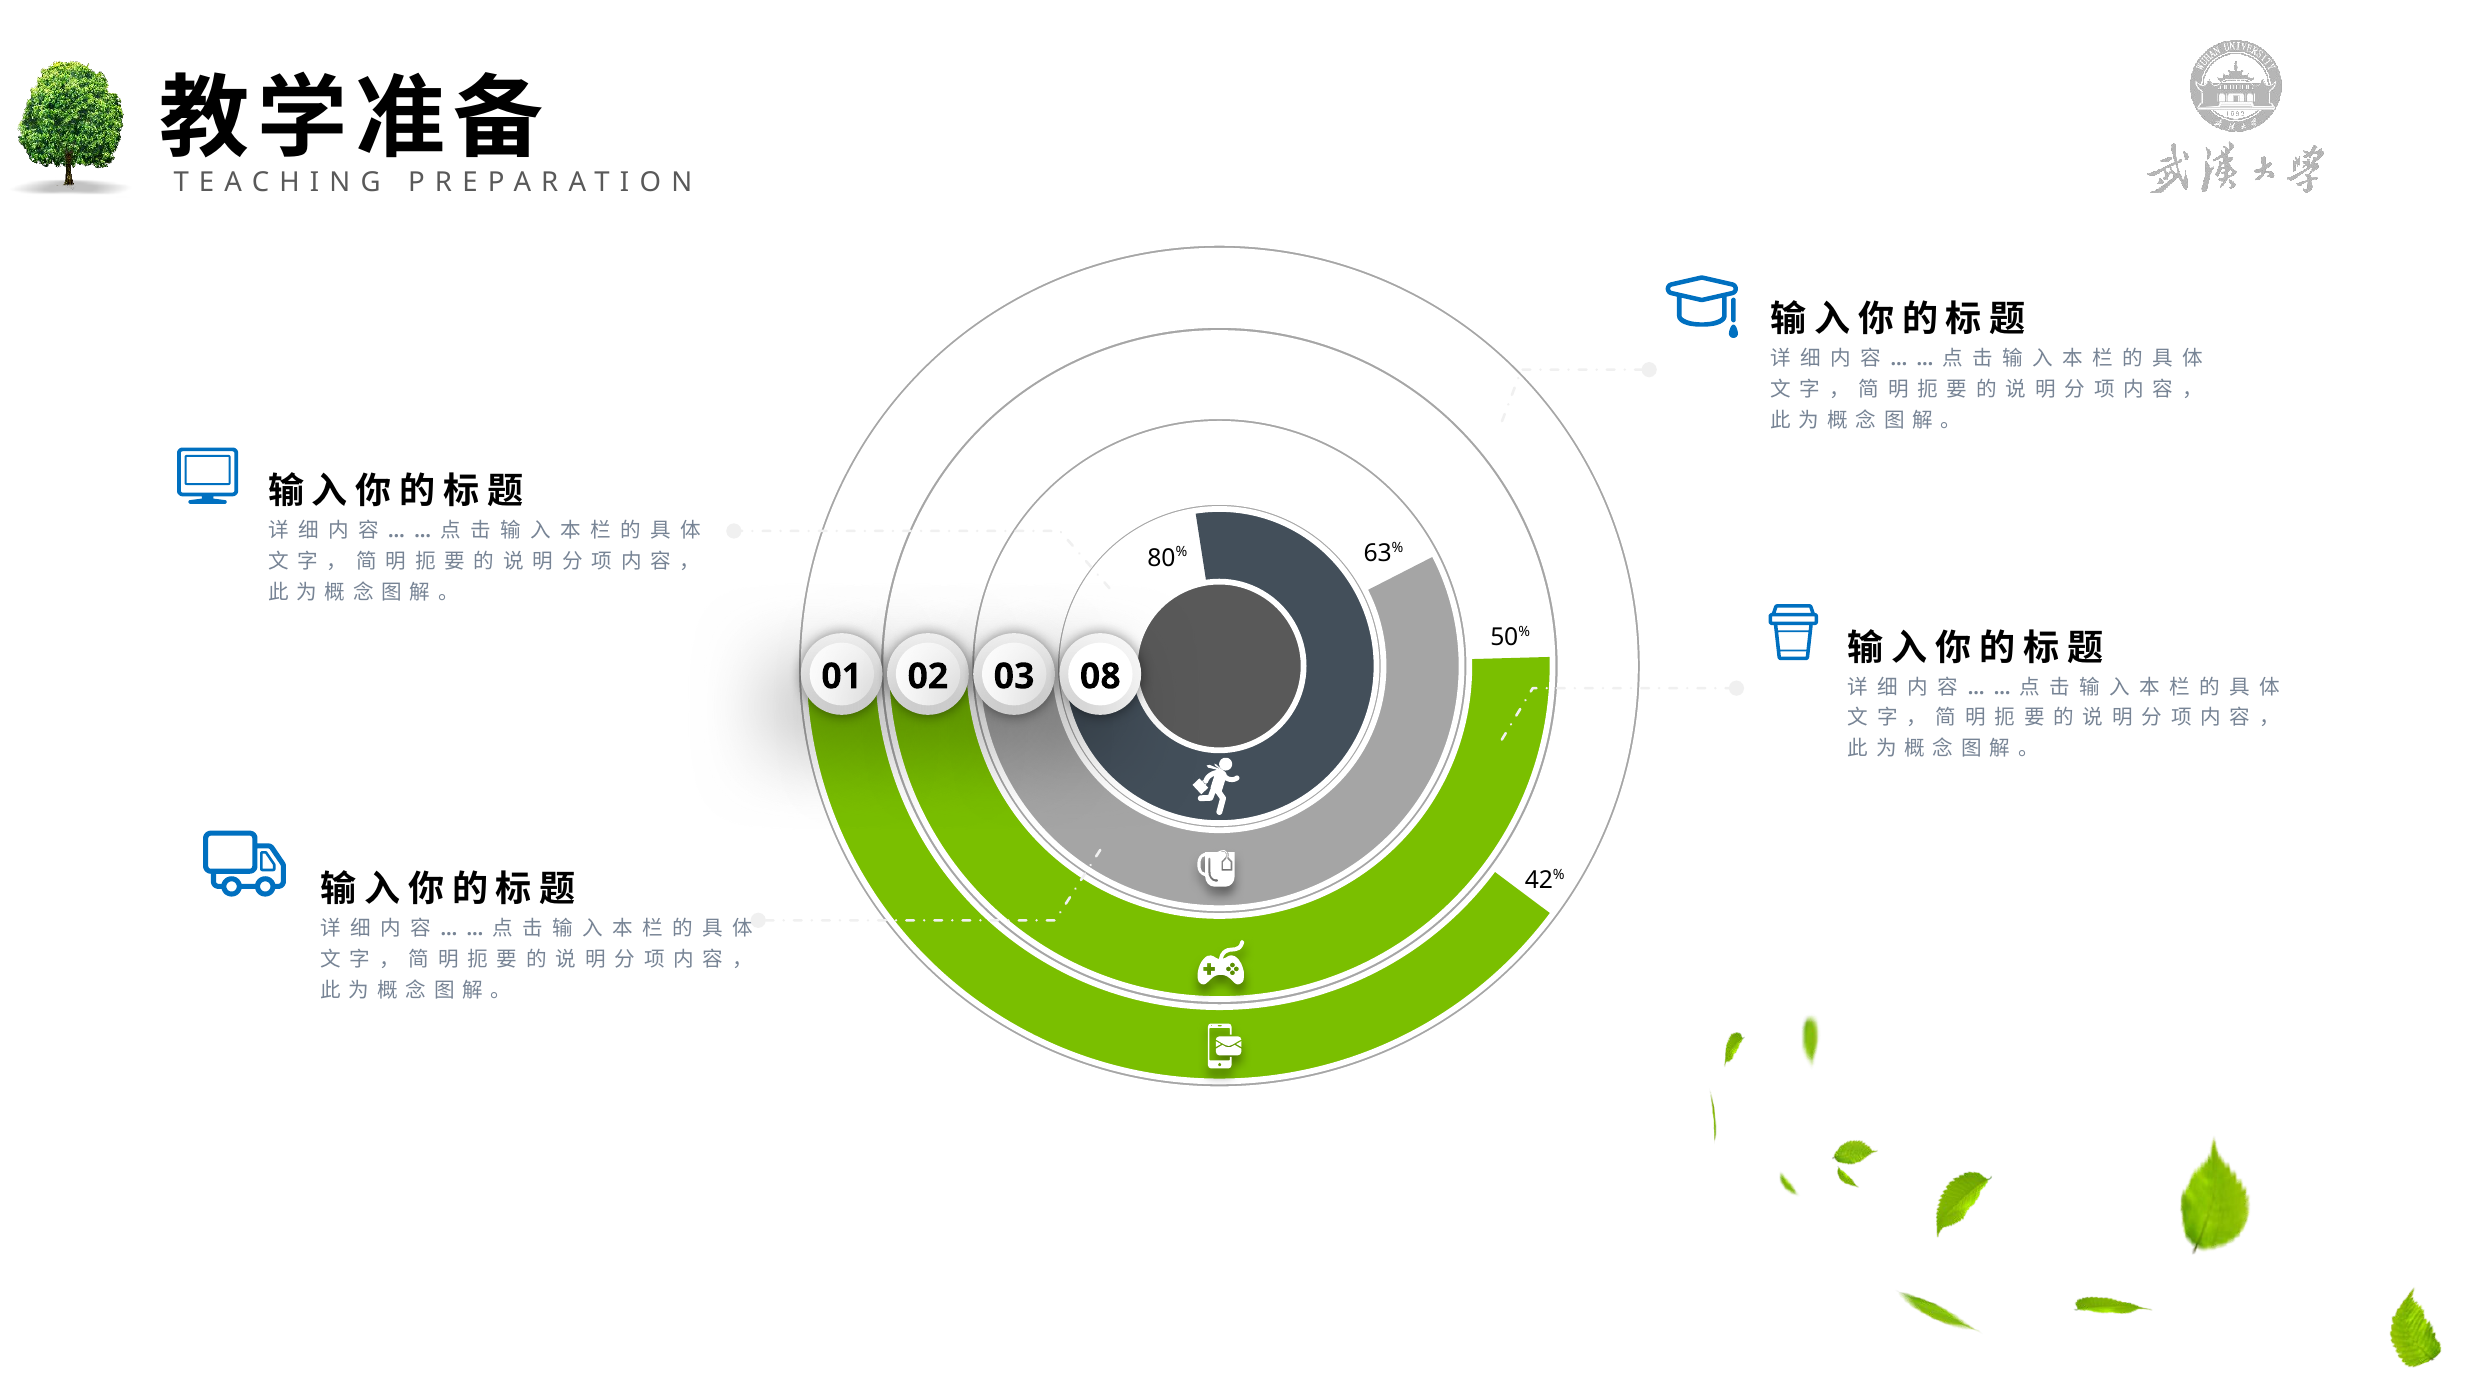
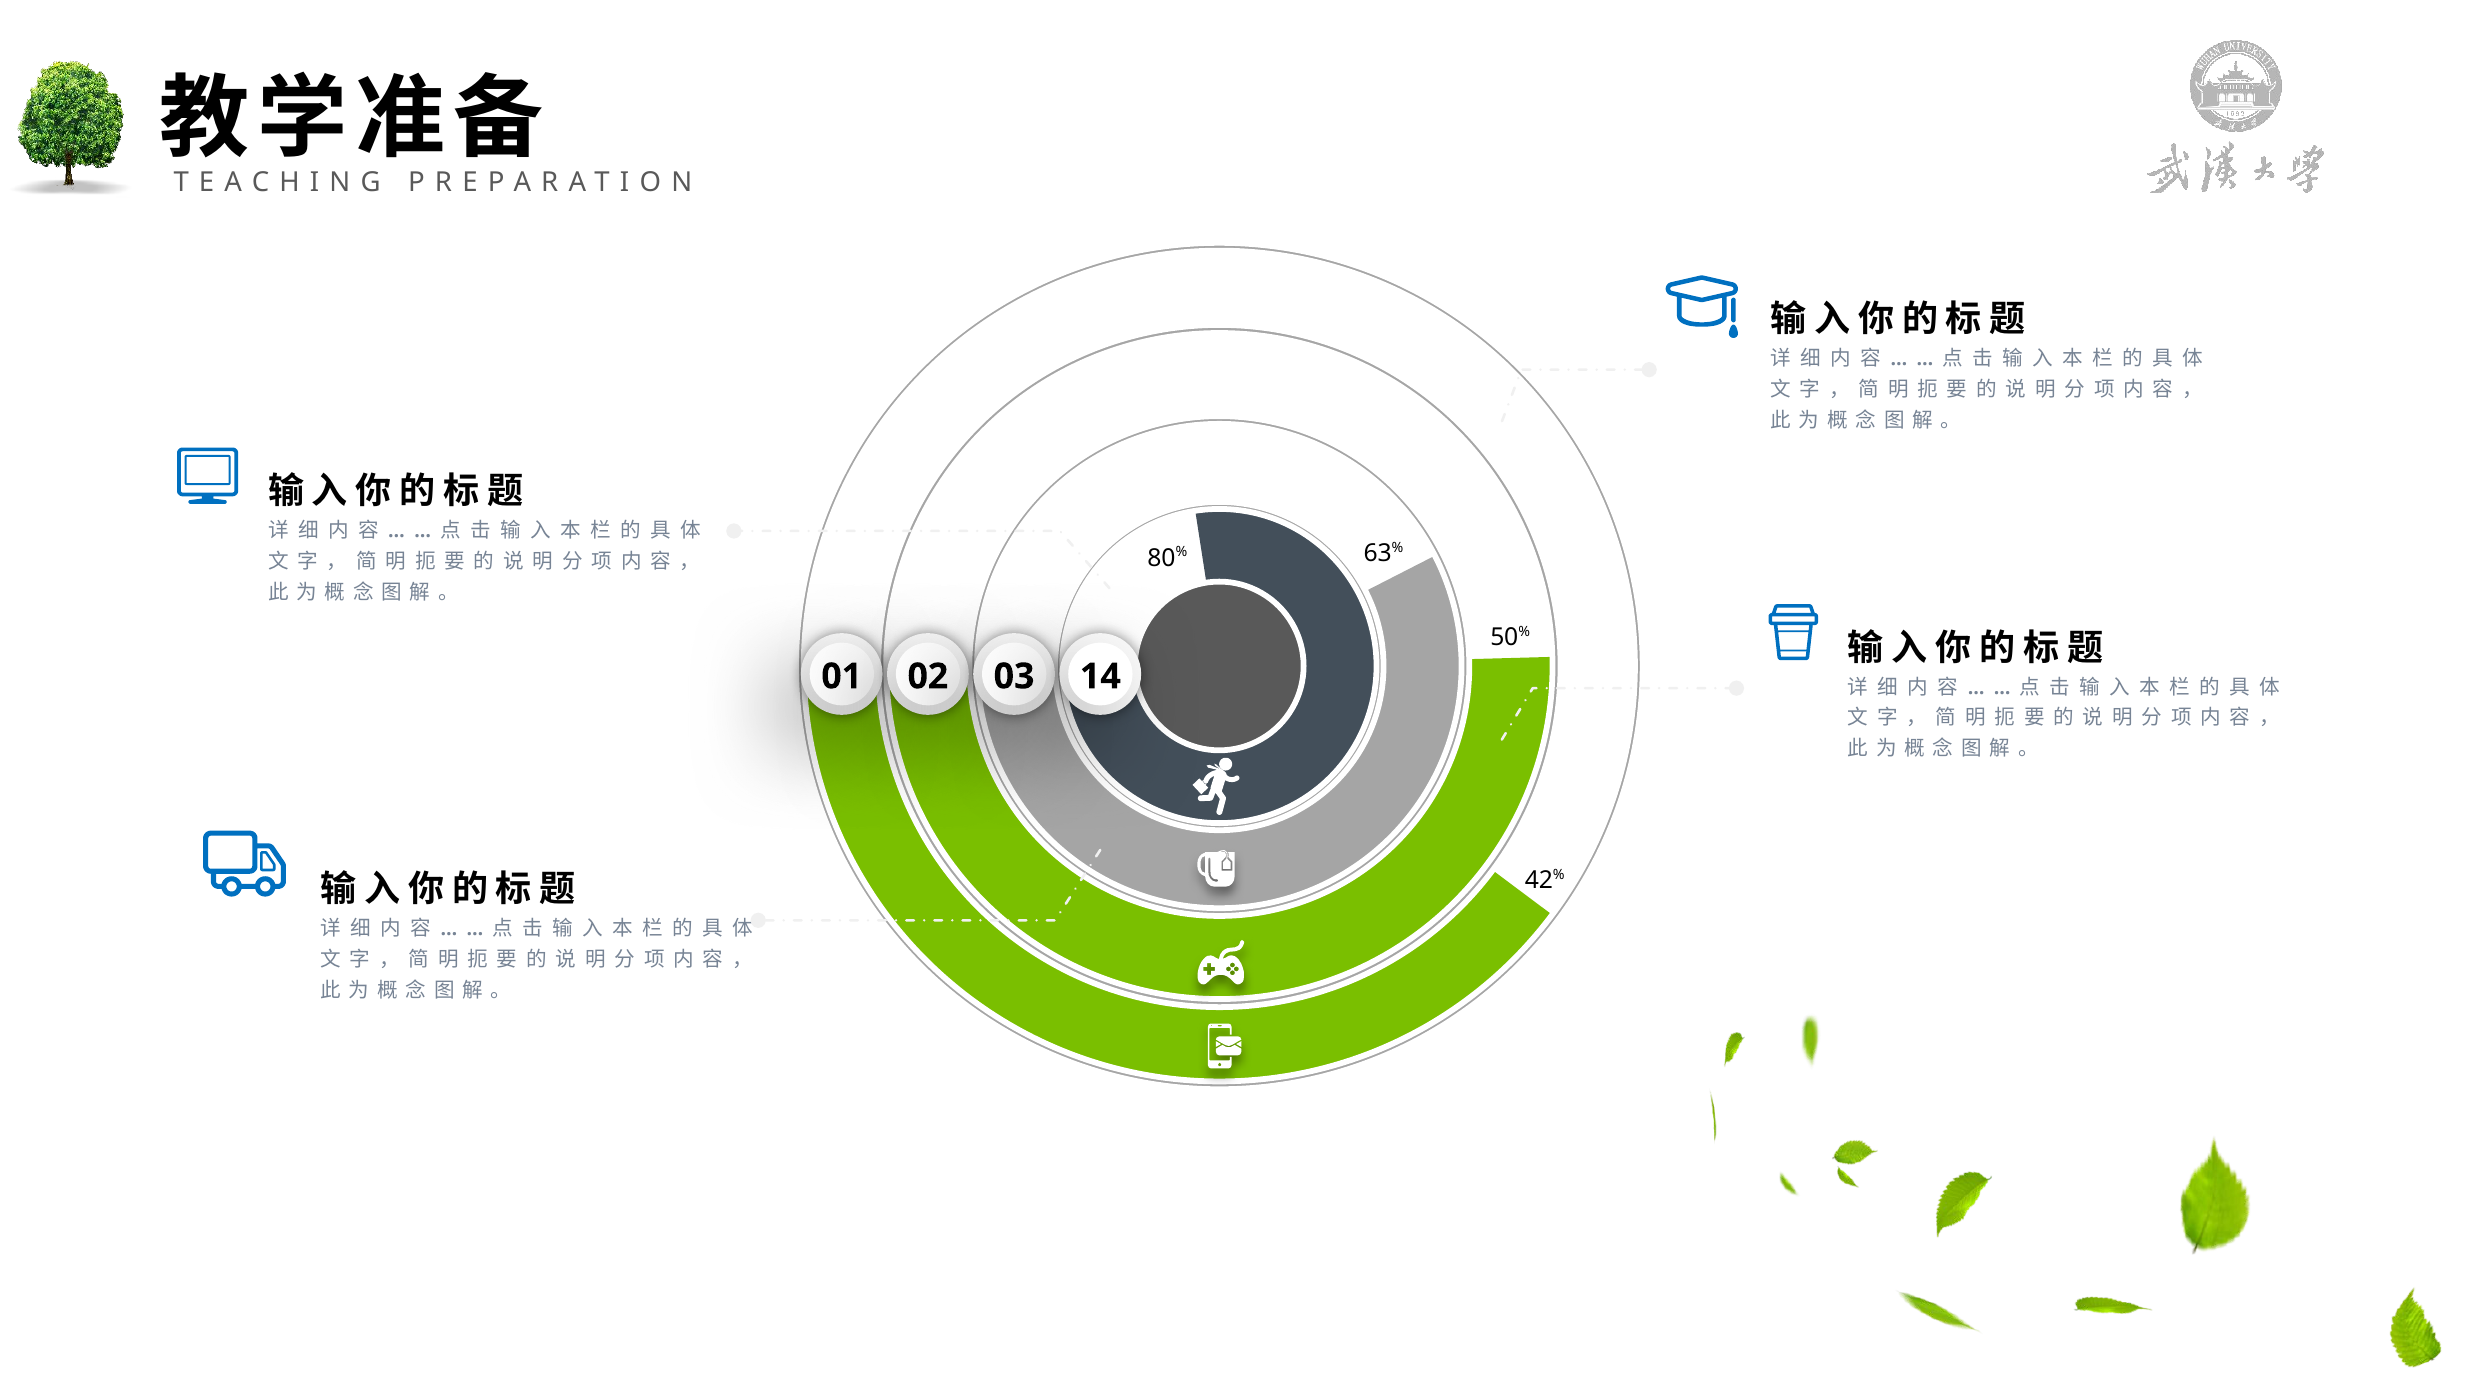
08: 08 -> 14
